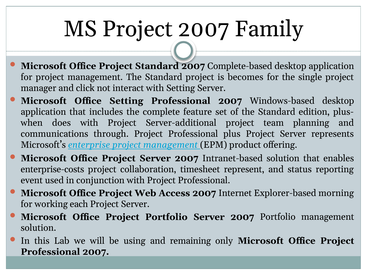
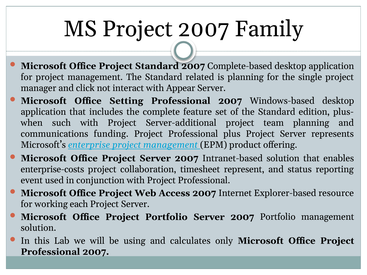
Standard project: project -> related
is becomes: becomes -> planning
with Setting: Setting -> Appear
does: does -> such
through: through -> funding
morning: morning -> resource
remaining: remaining -> calculates
